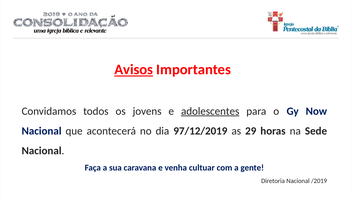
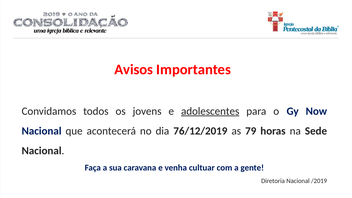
Avisos underline: present -> none
97/12/2019: 97/12/2019 -> 76/12/2019
29: 29 -> 79
